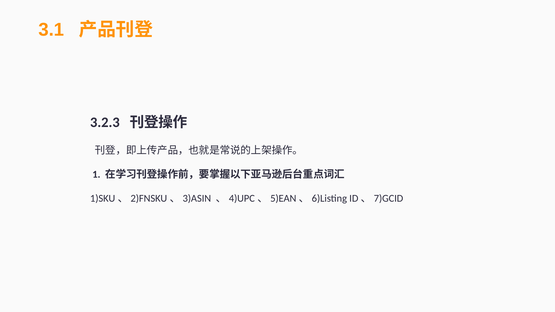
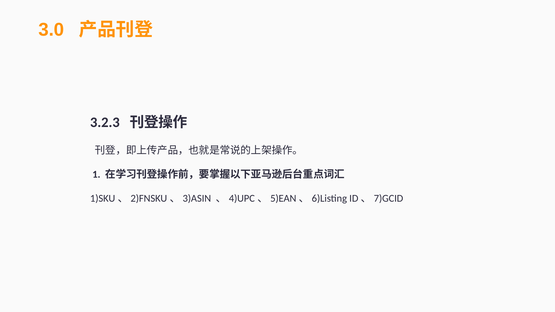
3.1: 3.1 -> 3.0
